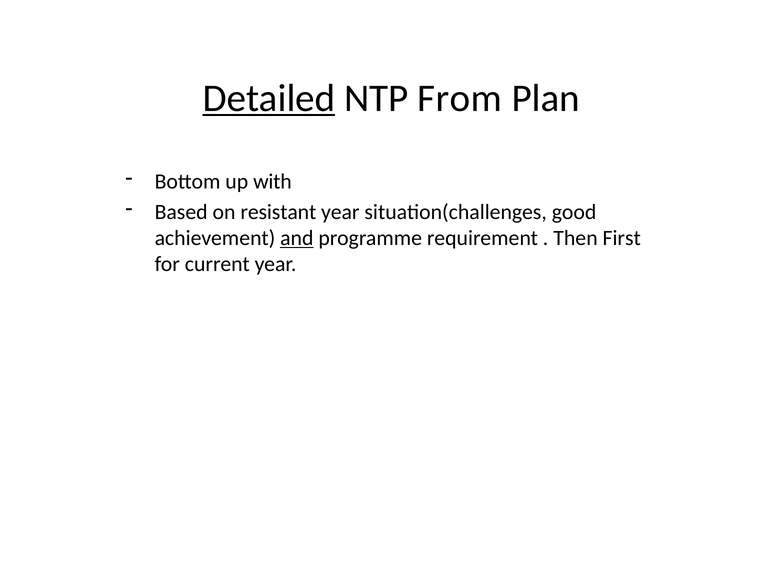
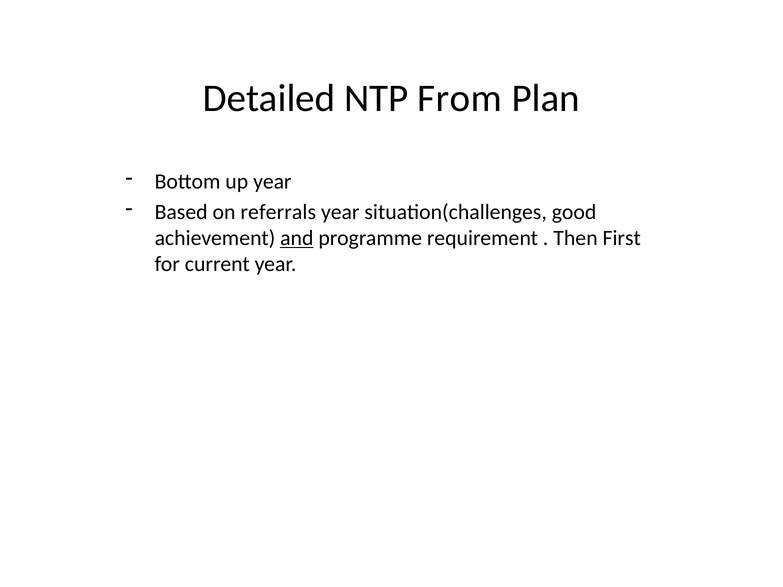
Detailed underline: present -> none
up with: with -> year
resistant: resistant -> referrals
